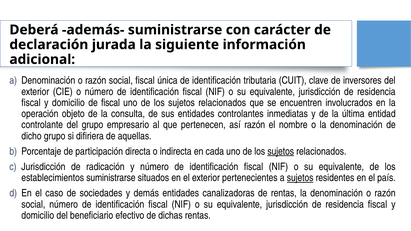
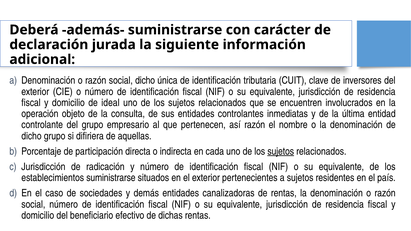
social fiscal: fiscal -> dicho
de fiscal: fiscal -> ideal
sujetos at (300, 178) underline: present -> none
